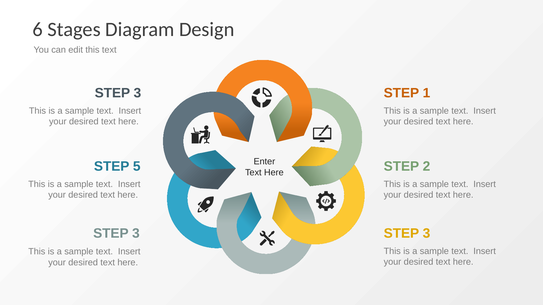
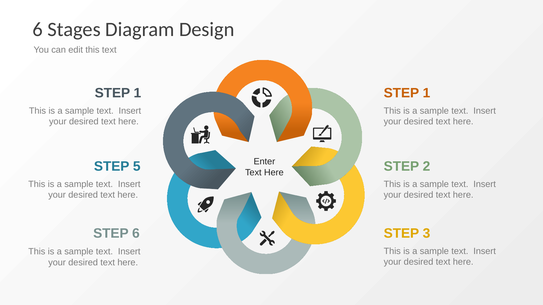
3 at (137, 93): 3 -> 1
3 at (136, 234): 3 -> 6
